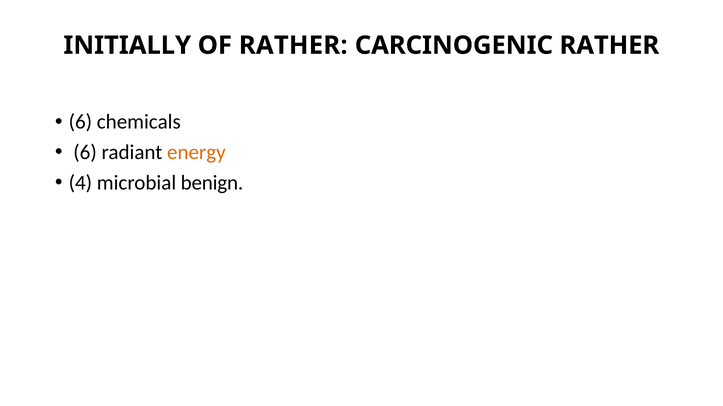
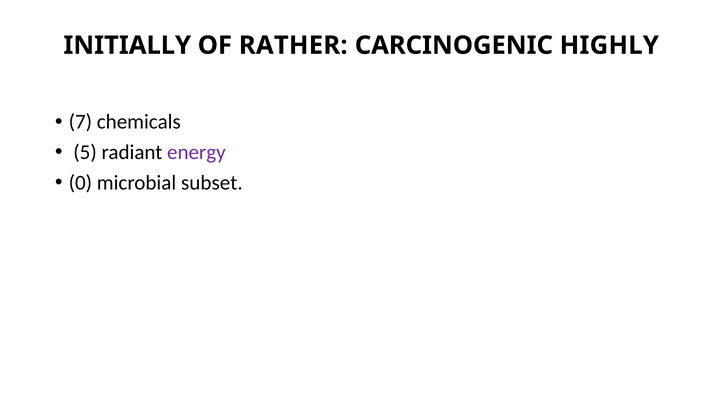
CARCINOGENIC RATHER: RATHER -> HIGHLY
6 at (80, 122): 6 -> 7
6 at (85, 153): 6 -> 5
energy colour: orange -> purple
4: 4 -> 0
benign: benign -> subset
